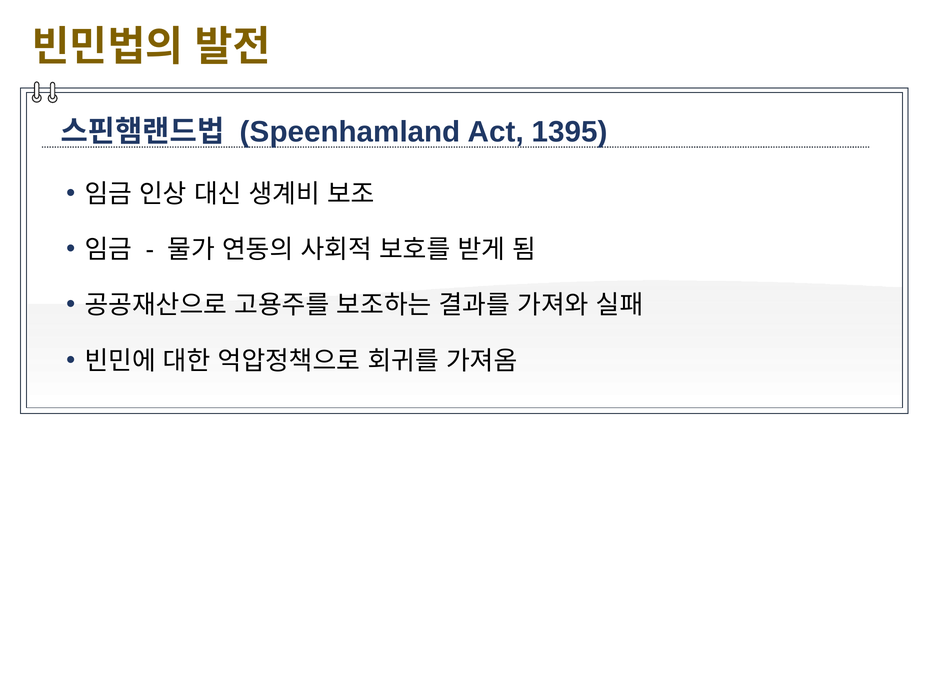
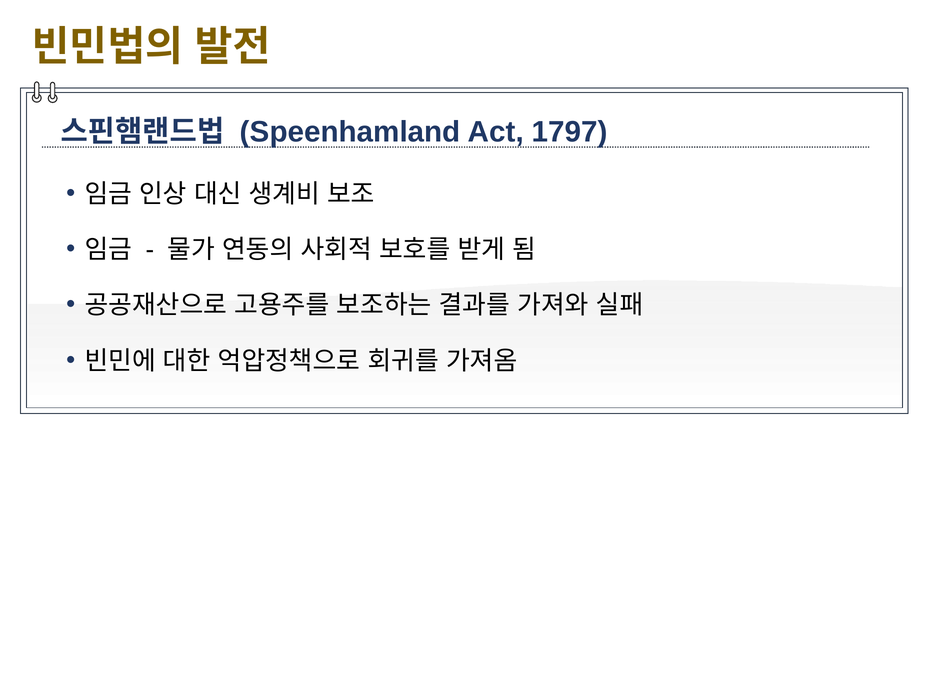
1395: 1395 -> 1797
